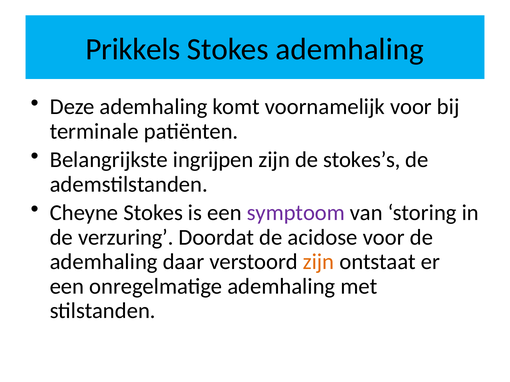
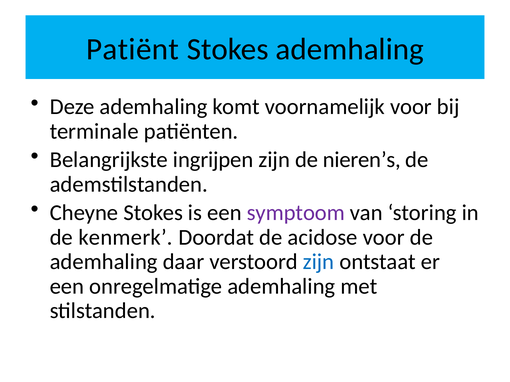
Prikkels: Prikkels -> Patiënt
stokes’s: stokes’s -> nieren’s
verzuring: verzuring -> kenmerk
zijn at (319, 262) colour: orange -> blue
